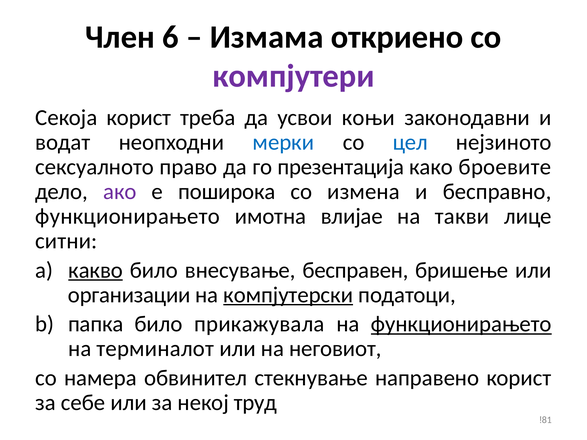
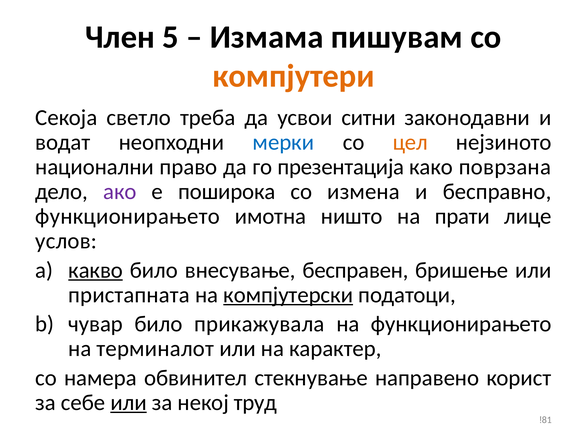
6: 6 -> 5
откриено: откриено -> пишувам
компјутери colour: purple -> orange
Секоја корист: корист -> светло
коњи: коњи -> ситни
цел colour: blue -> orange
сексуалното: сексуалното -> национални
броевите: броевите -> поврзана
влијае: влијае -> ништо
такви: такви -> прати
ситни: ситни -> услов
организации: организации -> пристапната
папка: папка -> чувар
функционирањето at (461, 324) underline: present -> none
неговиот: неговиот -> карактер
или at (129, 403) underline: none -> present
